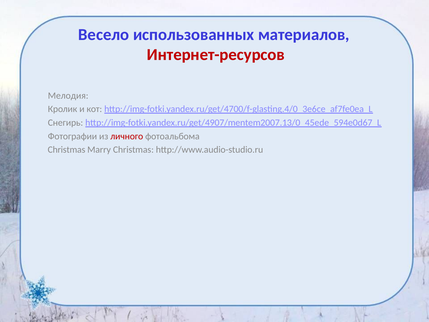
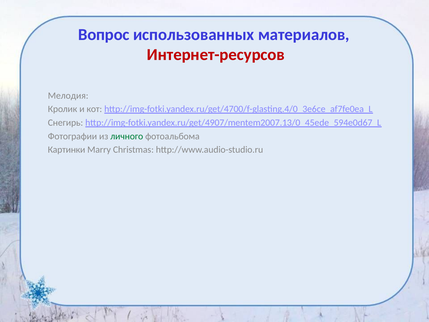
Весело: Весело -> Вопрос
личного colour: red -> green
Christmas at (67, 149): Christmas -> Картинки
